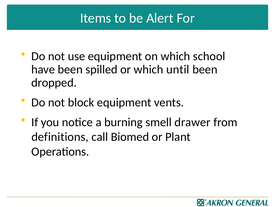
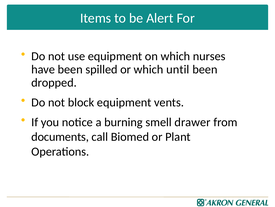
school: school -> nurses
definitions: definitions -> documents
